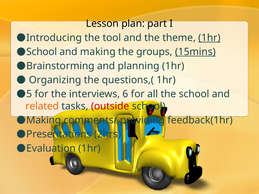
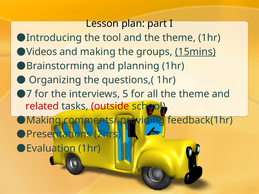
1hr at (209, 38) underline: present -> none
School at (42, 52): School -> Videos
5: 5 -> 7
6: 6 -> 5
all the school: school -> theme
related colour: orange -> red
